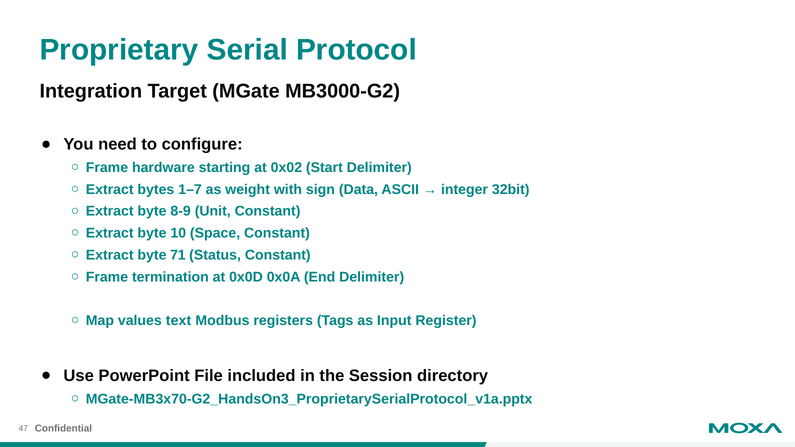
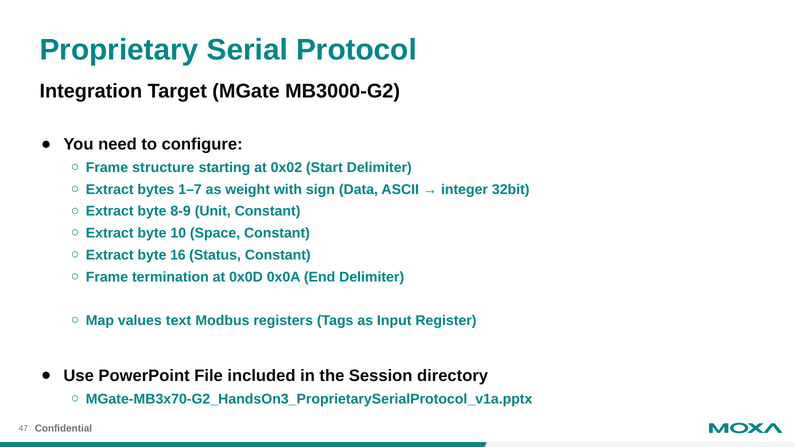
hardware: hardware -> structure
71: 71 -> 16
